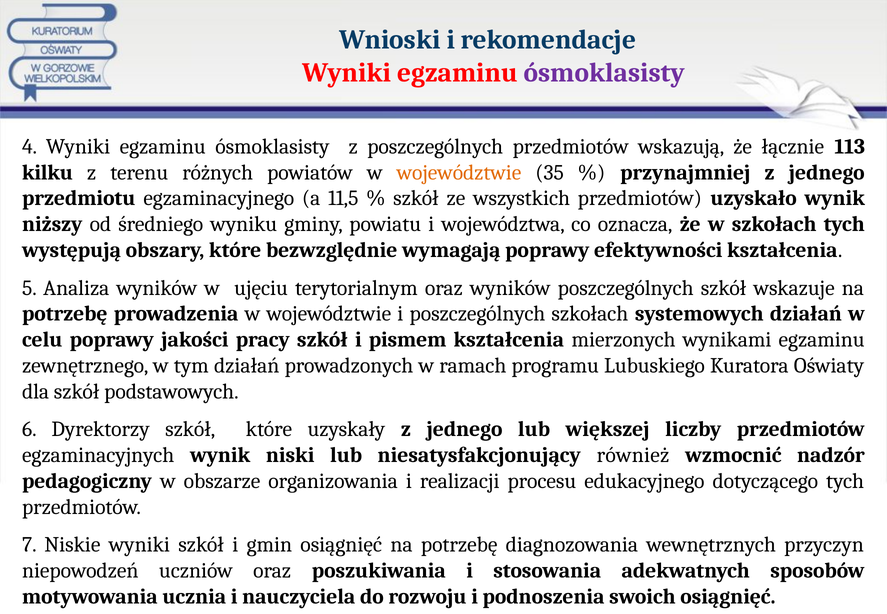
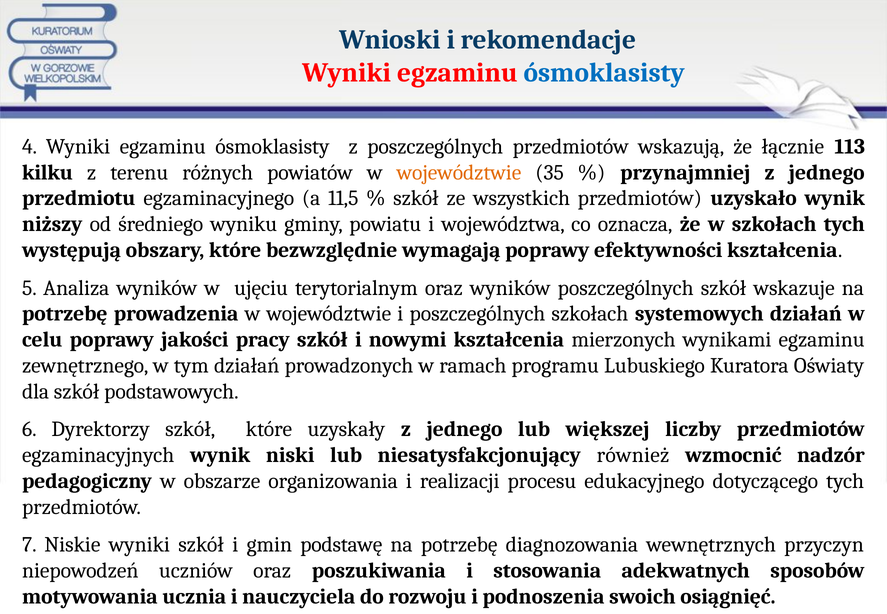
ósmoklasisty at (604, 73) colour: purple -> blue
pismem: pismem -> nowymi
gmin osiągnięć: osiągnięć -> podstawę
